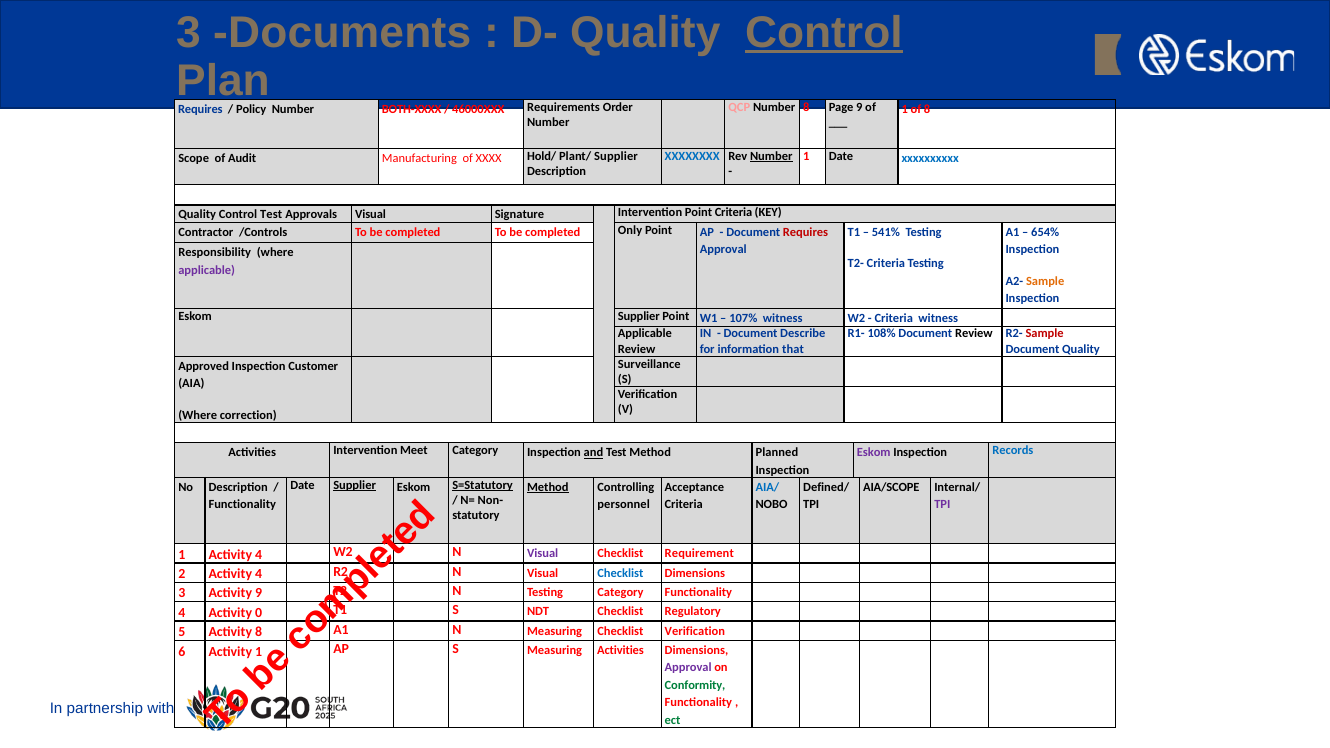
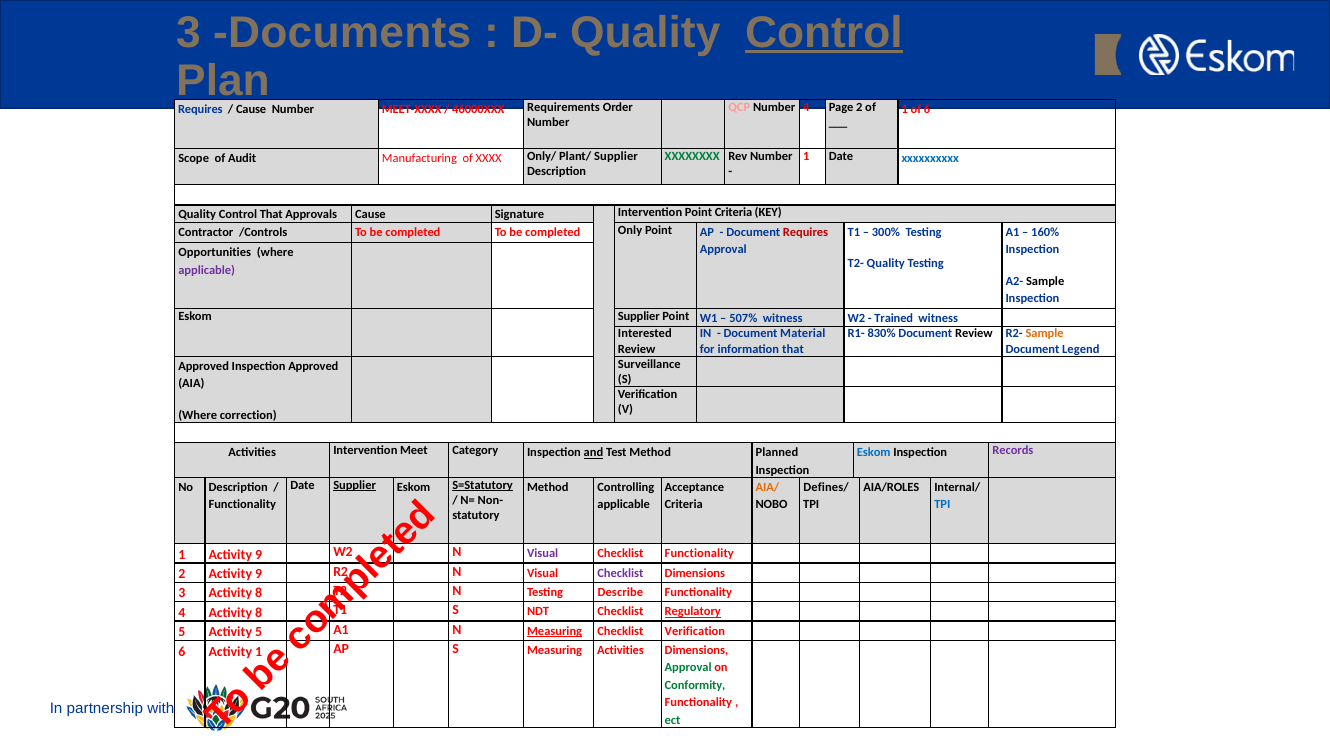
Number 8: 8 -> 4
Page 9: 9 -> 2
Policy at (251, 110): Policy -> Cause
BOTH-XXXX: BOTH-XXXX -> MEET-XXXX
of 8: 8 -> 6
XXXXXXXX colour: blue -> green
Number at (771, 156) underline: present -> none
Hold/: Hold/ -> Only/
Control Test: Test -> That
Approvals Visual: Visual -> Cause
541%: 541% -> 300%
654%: 654% -> 160%
Responsibility: Responsibility -> Opportunities
T2- Criteria: Criteria -> Quality
Sample at (1045, 281) colour: orange -> black
107%: 107% -> 507%
Criteria at (894, 319): Criteria -> Trained
Applicable at (645, 334): Applicable -> Interested
Describe: Describe -> Material
108%: 108% -> 830%
Sample at (1045, 334) colour: red -> orange
Document Quality: Quality -> Legend
Inspection Customer: Customer -> Approved
Eskom at (874, 453) colour: purple -> blue
Records colour: blue -> purple
Method at (548, 488) underline: present -> none
AIA/ colour: blue -> orange
Defined/: Defined/ -> Defines/
AIA/SCOPE: AIA/SCOPE -> AIA/ROLES
personnel at (624, 505): personnel -> applicable
TPI at (942, 505) colour: purple -> blue
1 Activity 4: 4 -> 9
Checklist Requirement: Requirement -> Functionality
2 Activity 4: 4 -> 9
Checklist at (620, 573) colour: blue -> purple
3 Activity 9: 9 -> 8
Testing Category: Category -> Describe
4 Activity 0: 0 -> 8
Regulatory underline: none -> present
Activity 8: 8 -> 5
Measuring at (555, 631) underline: none -> present
Approval at (688, 668) colour: purple -> green
